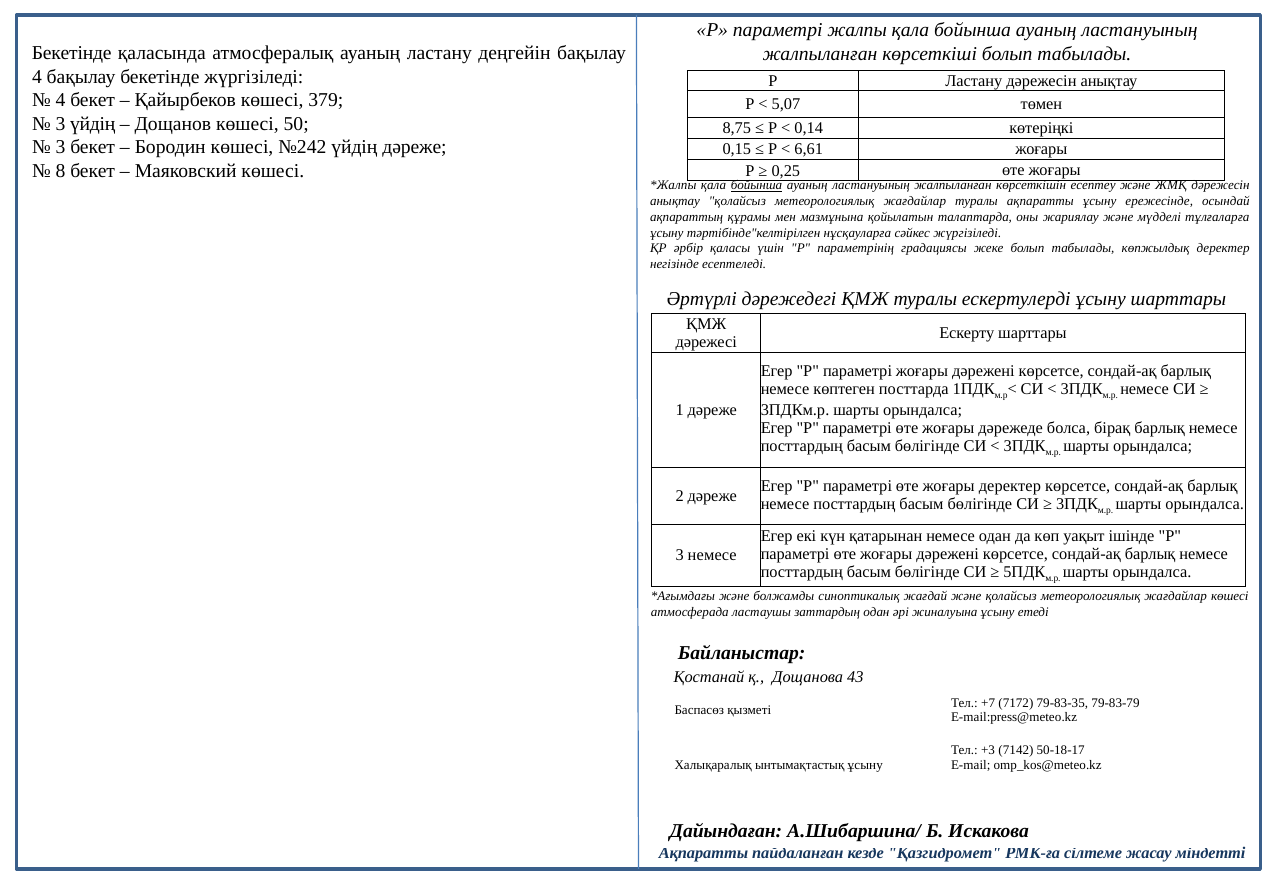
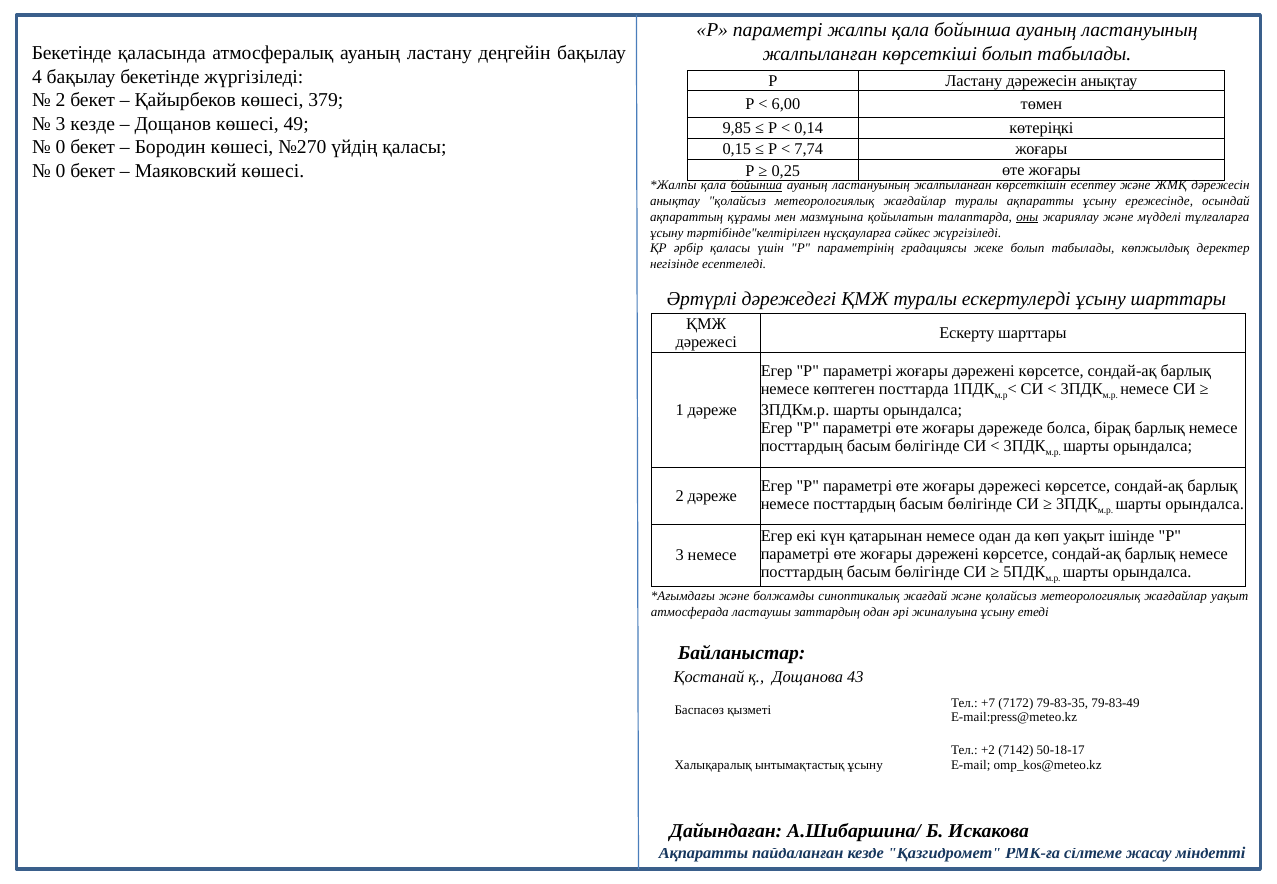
4 at (61, 100): 4 -> 2
5,07: 5,07 -> 6,00
3 үйдің: үйдің -> кезде
50: 50 -> 49
8,75: 8,75 -> 9,85
3 at (61, 147): 3 -> 0
№242: №242 -> №270
үйдің дәреже: дәреже -> қаласы
6,61: 6,61 -> 7,74
8 at (61, 171): 8 -> 0
оны underline: none -> present
жоғары деректер: деректер -> дәрежесі
жағдайлар көшесі: көшесі -> уақыт
79-83-79: 79-83-79 -> 79-83-49
+3: +3 -> +2
